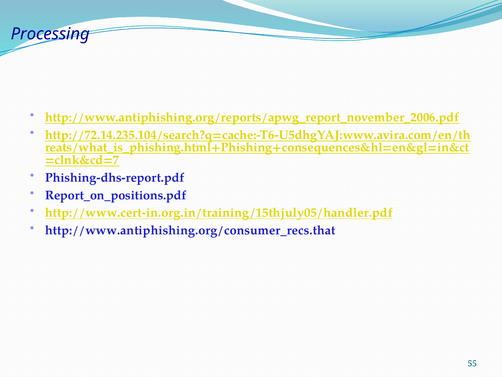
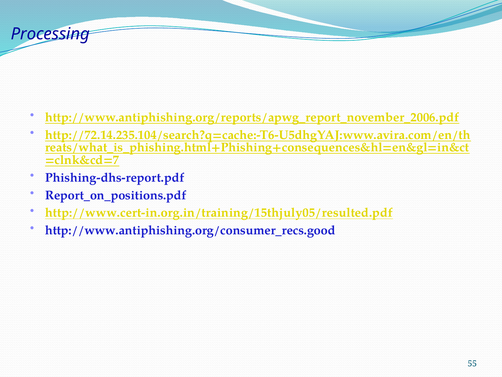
http://www.cert-in.org.in/training/15thjuly05/handler.pdf: http://www.cert-in.org.in/training/15thjuly05/handler.pdf -> http://www.cert-in.org.in/training/15thjuly05/resulted.pdf
http://www.antiphishing.org/consumer_recs.that: http://www.antiphishing.org/consumer_recs.that -> http://www.antiphishing.org/consumer_recs.good
